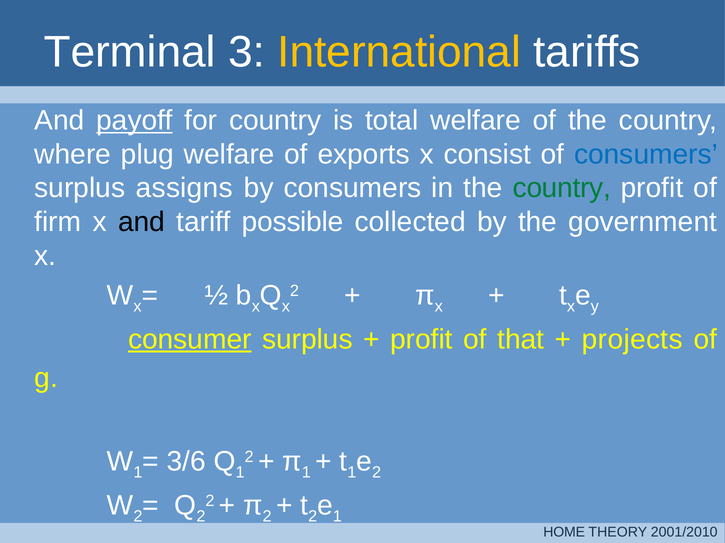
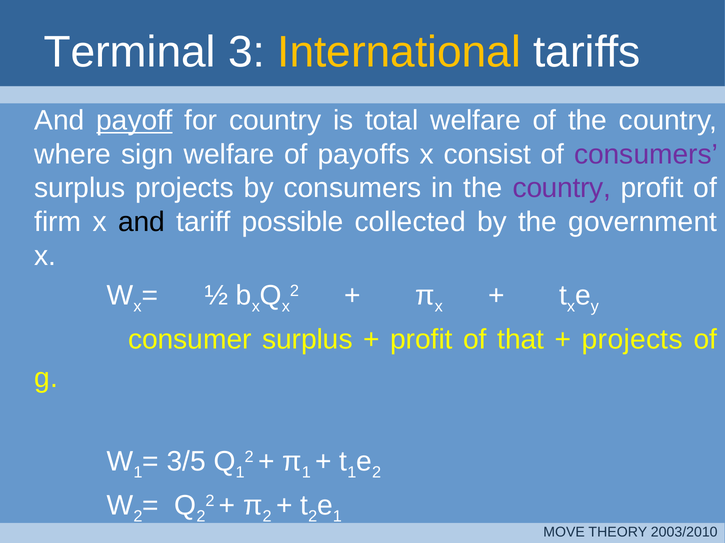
plug: plug -> sign
exports: exports -> payoffs
consumers at (646, 155) colour: blue -> purple
surplus assigns: assigns -> projects
country at (562, 188) colour: green -> purple
consumer underline: present -> none
3/6: 3/6 -> 3/5
HOME: HOME -> MOVE
2001/2010: 2001/2010 -> 2003/2010
